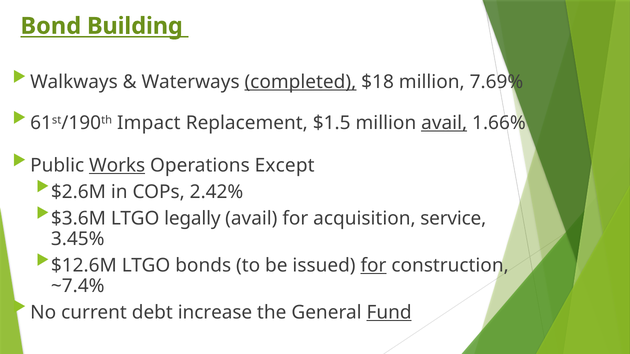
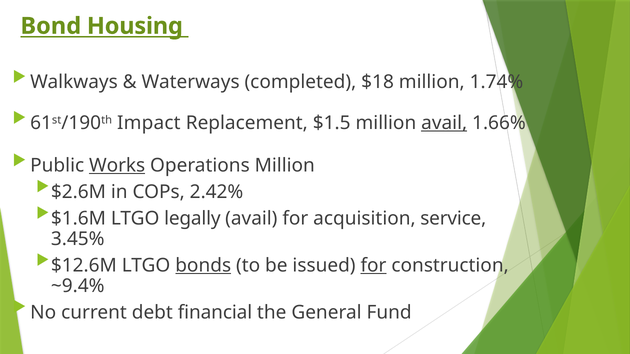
Building: Building -> Housing
completed underline: present -> none
7.69%: 7.69% -> 1.74%
Operations Except: Except -> Million
$3.6M: $3.6M -> $1.6M
bonds underline: none -> present
~7.4%: ~7.4% -> ~9.4%
increase: increase -> financial
Fund underline: present -> none
